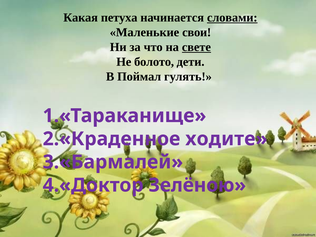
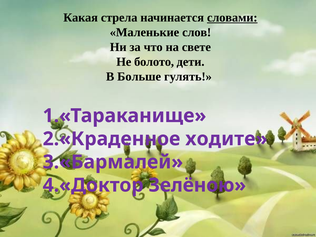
петуха: петуха -> стрела
свои: свои -> слов
свете underline: present -> none
Поймал: Поймал -> Больше
